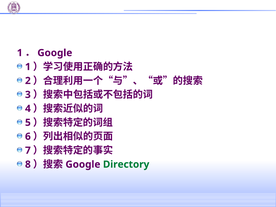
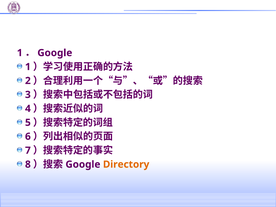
Directory colour: green -> orange
